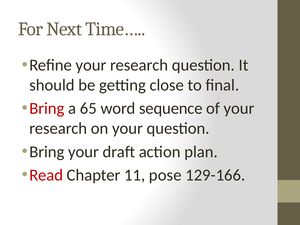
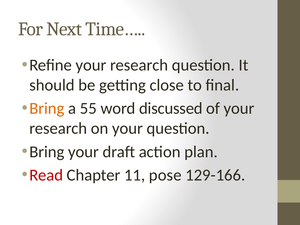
Bring at (47, 108) colour: red -> orange
65: 65 -> 55
sequence: sequence -> discussed
